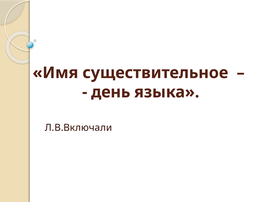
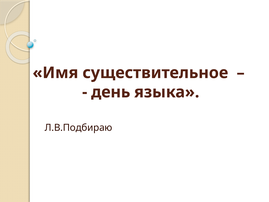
Л.В.Включали: Л.В.Включали -> Л.В.Подбираю
